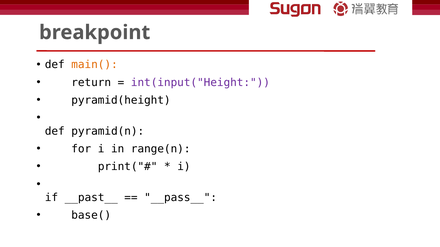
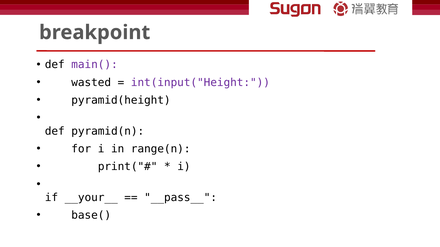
main( colour: orange -> purple
return: return -> wasted
__past__: __past__ -> __your__
